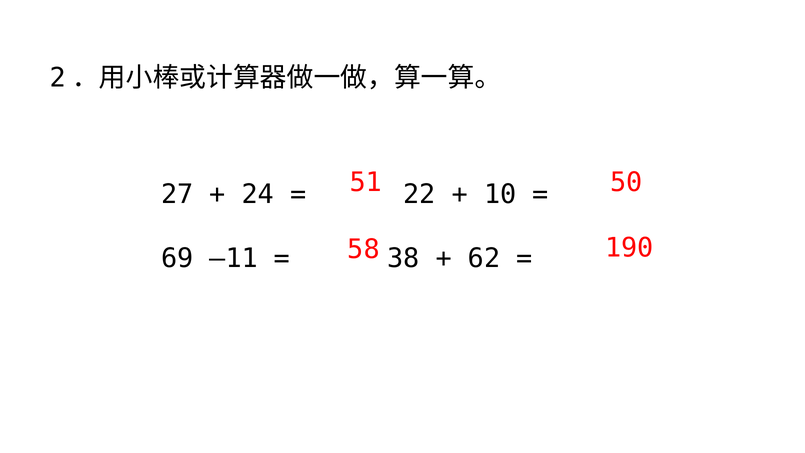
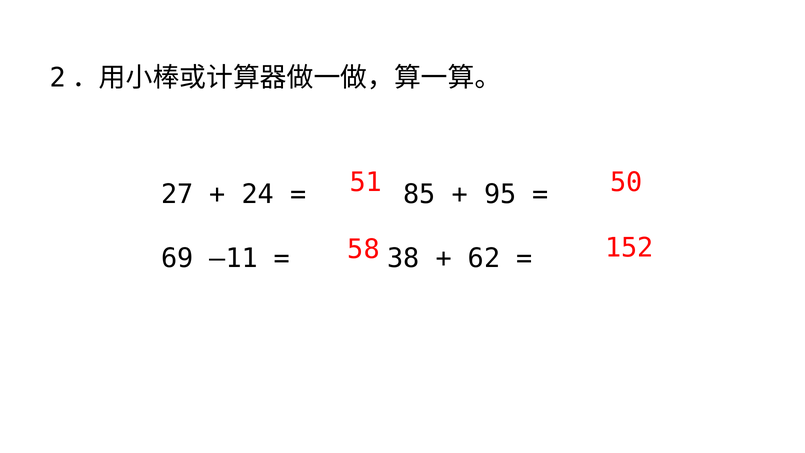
22: 22 -> 85
10: 10 -> 95
190: 190 -> 152
